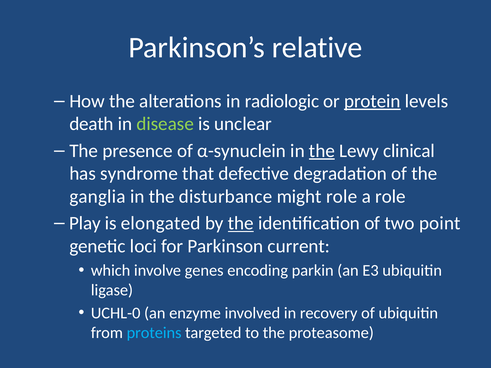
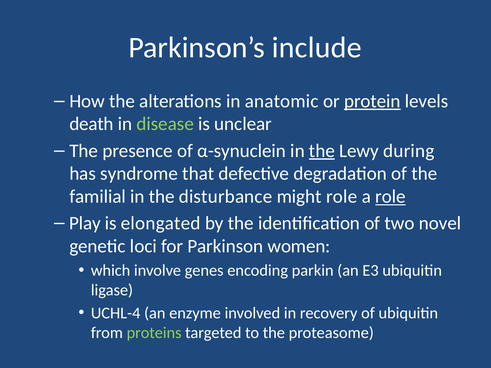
relative: relative -> include
radiologic: radiologic -> anatomic
clinical: clinical -> during
ganglia: ganglia -> familial
role at (390, 197) underline: none -> present
the at (241, 223) underline: present -> none
point: point -> novel
current: current -> women
UCHL-0: UCHL-0 -> UCHL-4
proteins colour: light blue -> light green
